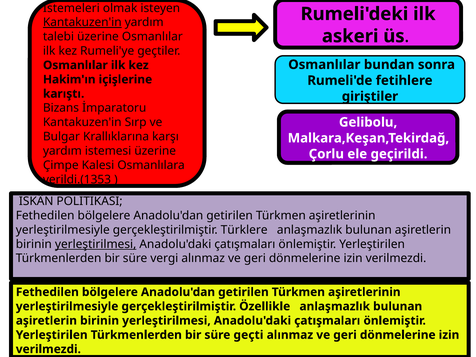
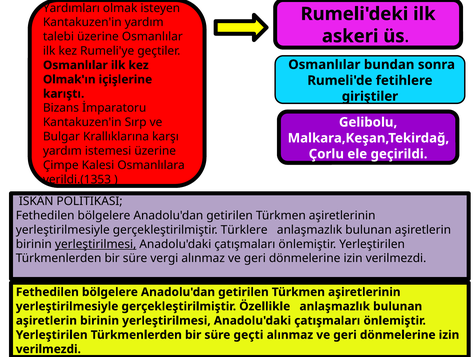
Istemeleri: Istemeleri -> Yardımları
Kantakuzen'in at (82, 22) underline: present -> none
Hakim'ın: Hakim'ın -> Olmak'ın
